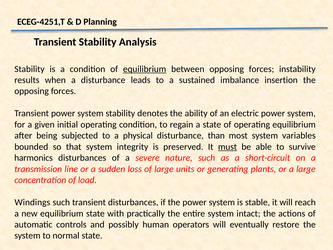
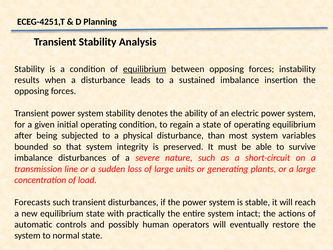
must underline: present -> none
harmonics at (34, 158): harmonics -> imbalance
Windings: Windings -> Forecasts
